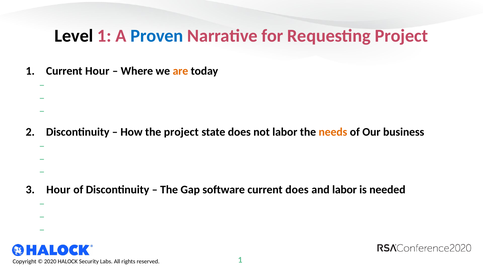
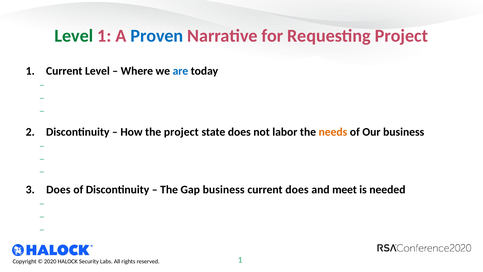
Level at (74, 36) colour: black -> green
Current Hour: Hour -> Level
are colour: orange -> blue
Hour at (58, 190): Hour -> Does
Gap software: software -> business
and labor: labor -> meet
